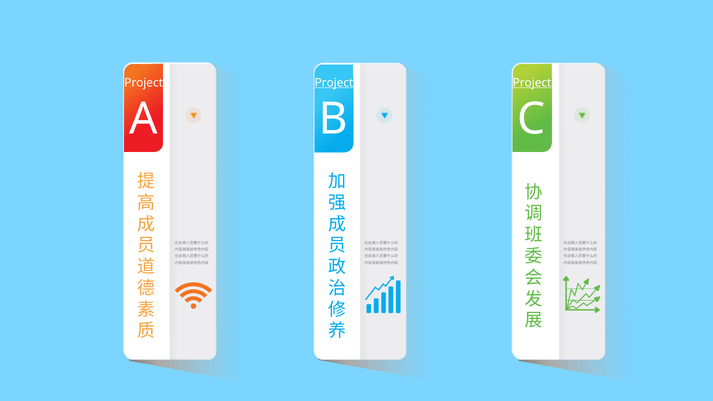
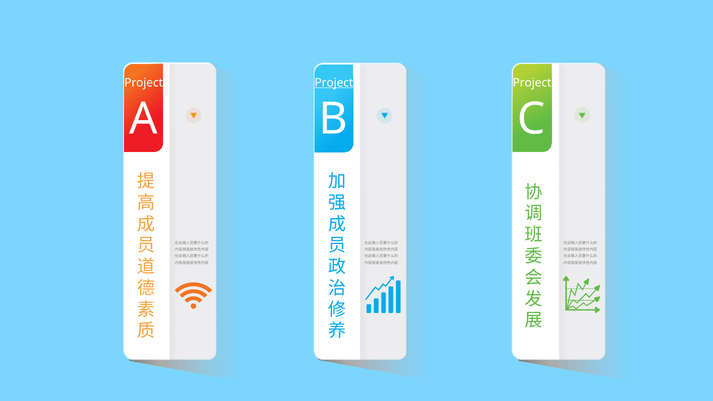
Project at (532, 83) underline: present -> none
